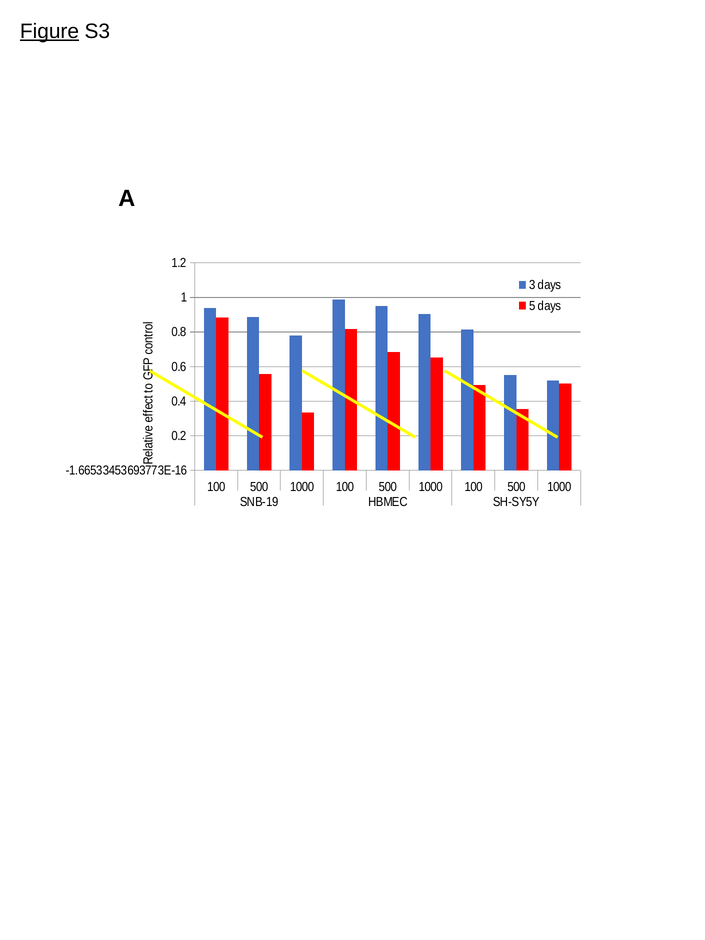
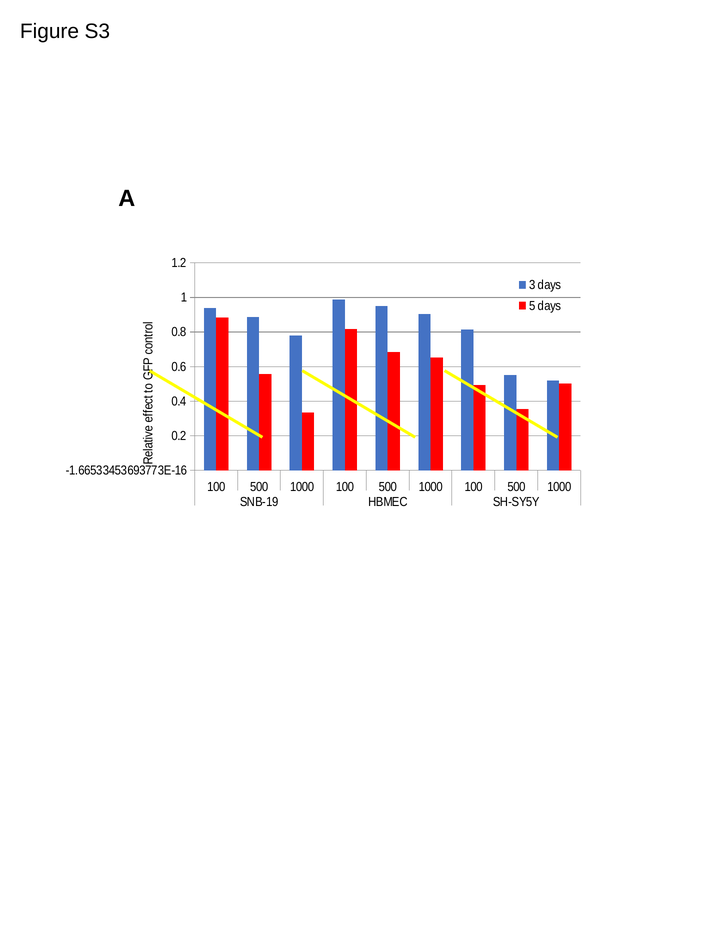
Figure underline: present -> none
